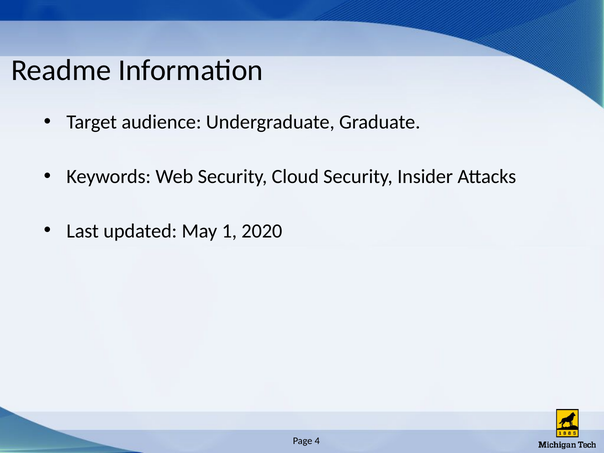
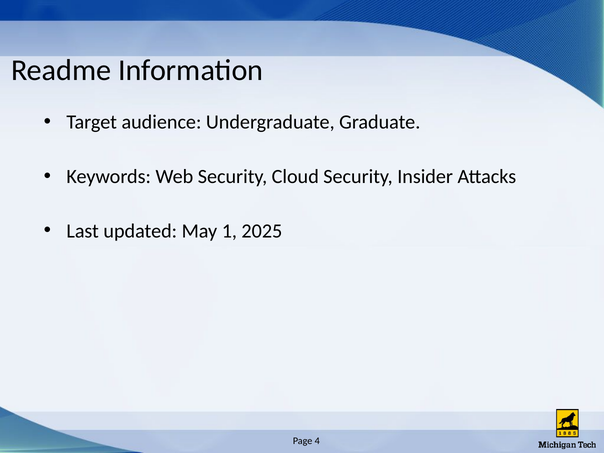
2020: 2020 -> 2025
